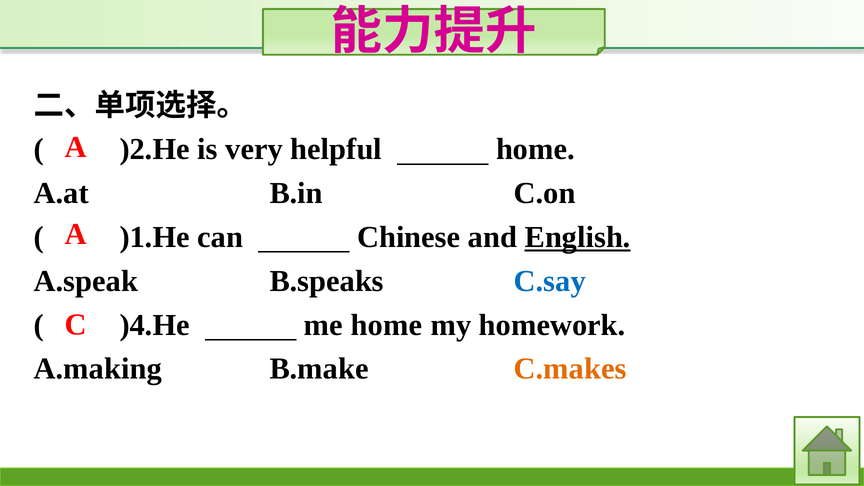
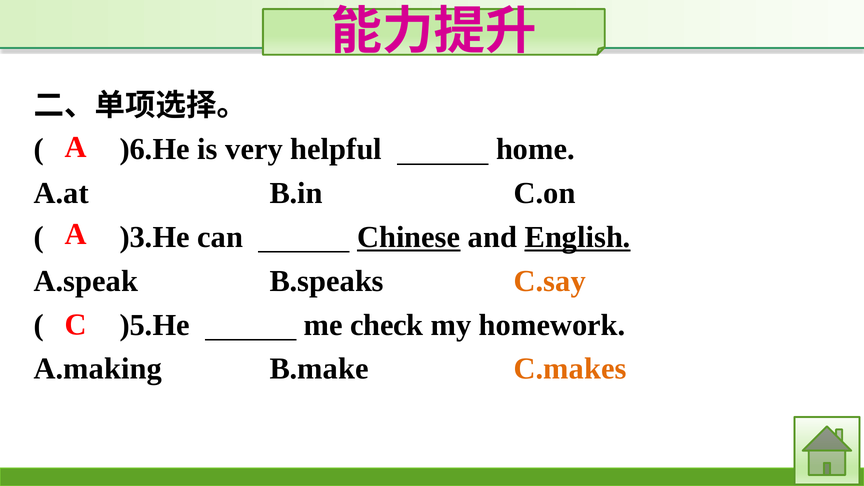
)2.He: )2.He -> )6.He
)1.He: )1.He -> )3.He
Chinese underline: none -> present
C.say colour: blue -> orange
)4.He: )4.He -> )5.He
me home: home -> check
